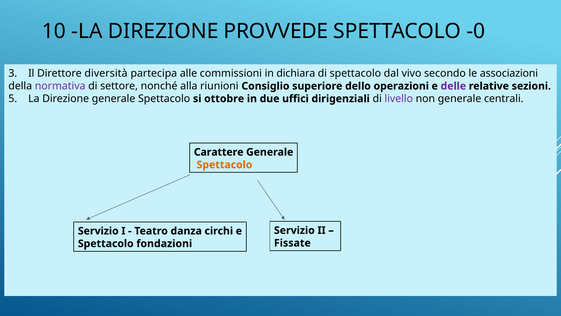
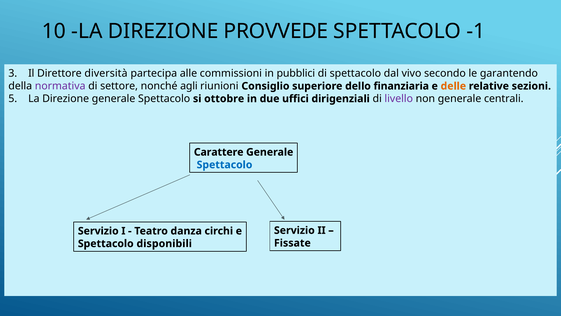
-0: -0 -> -1
dichiara: dichiara -> pubblici
associazioni: associazioni -> garantendo
alla: alla -> agli
operazioni: operazioni -> finanziaria
delle colour: purple -> orange
Spettacolo at (225, 165) colour: orange -> blue
fondazioni: fondazioni -> disponibili
